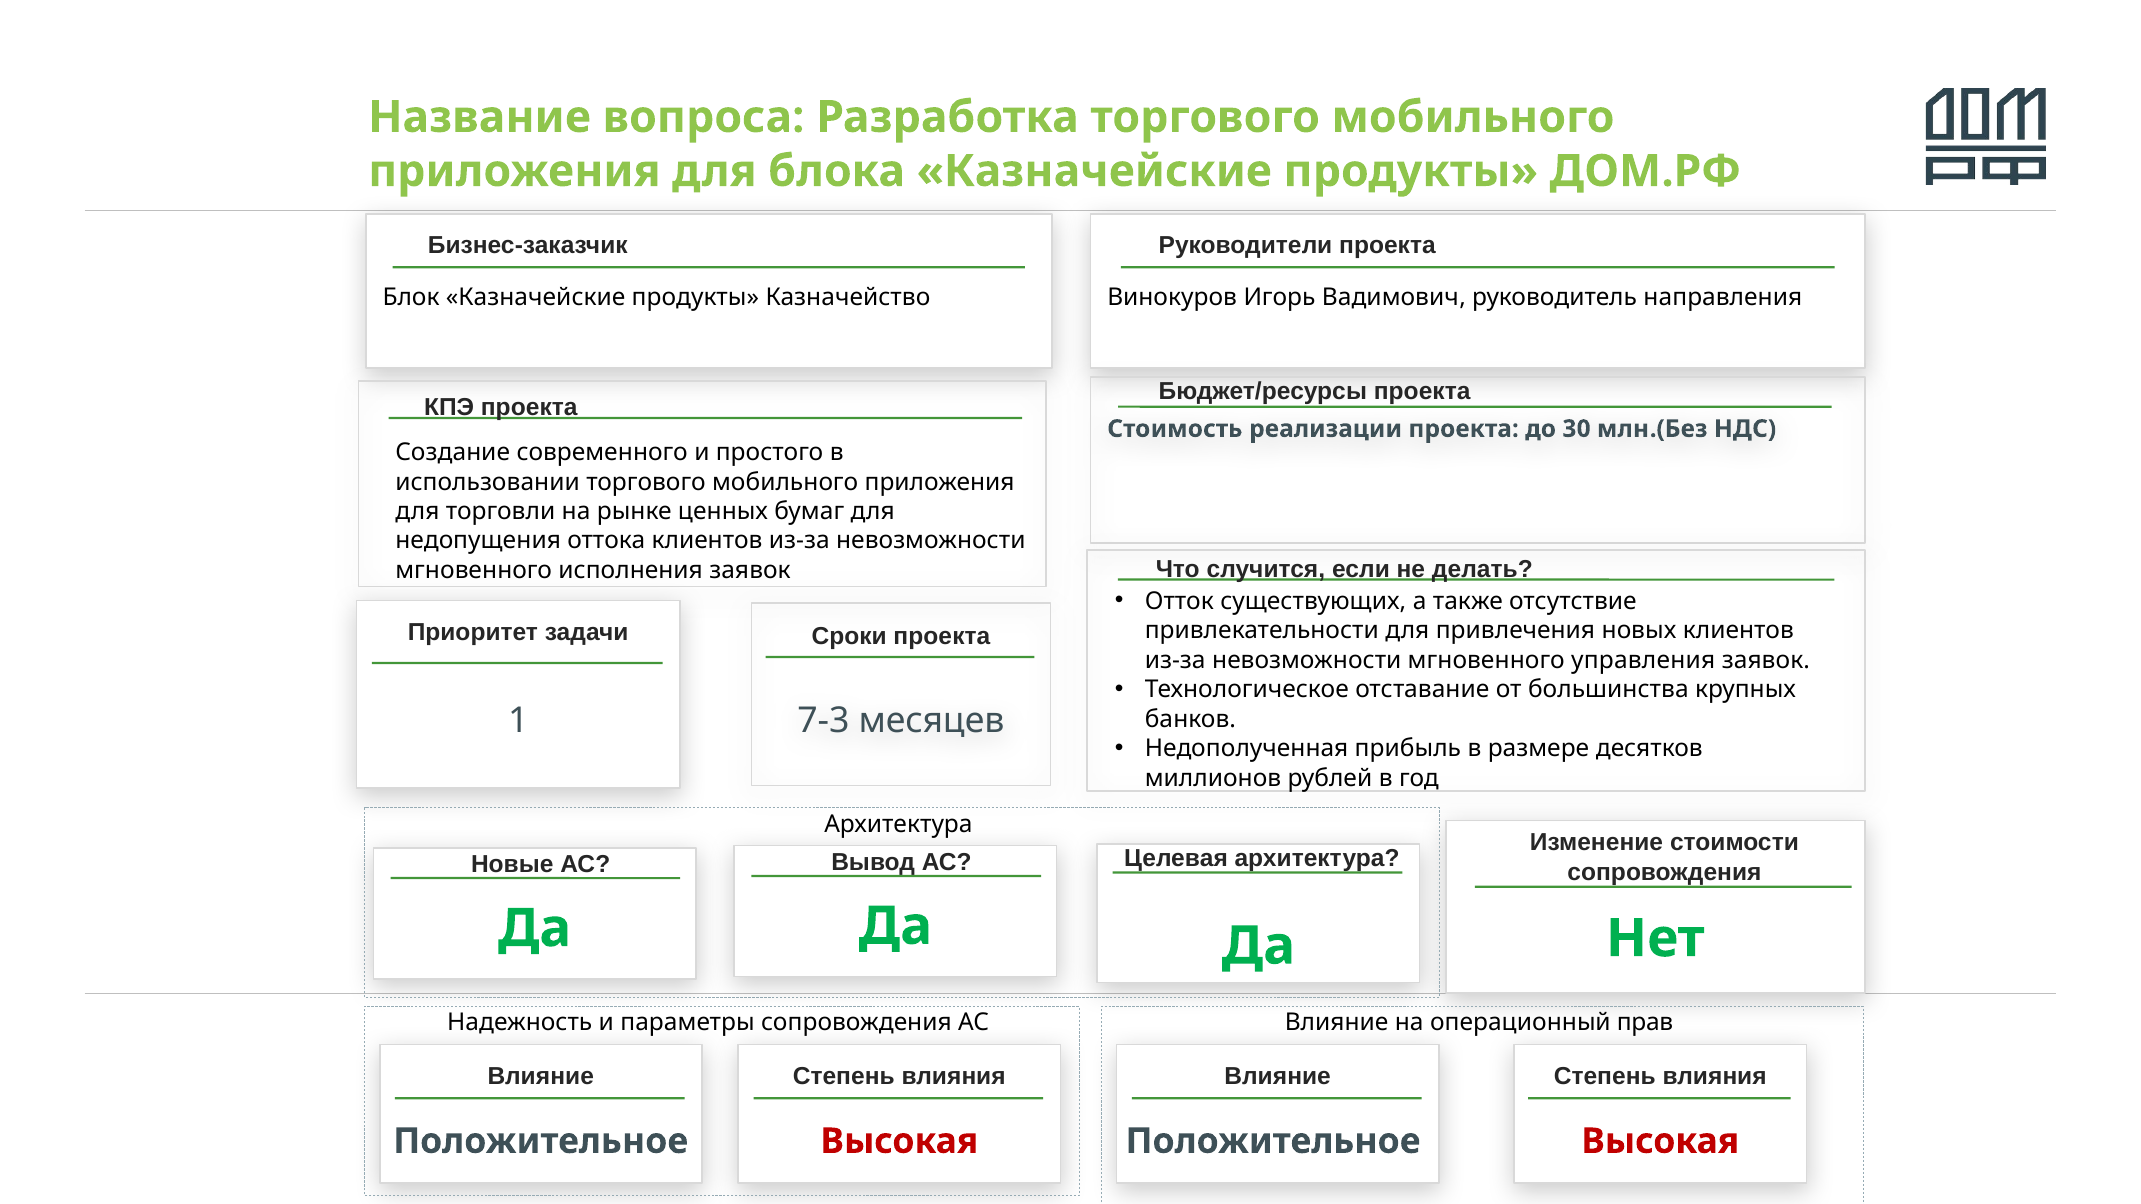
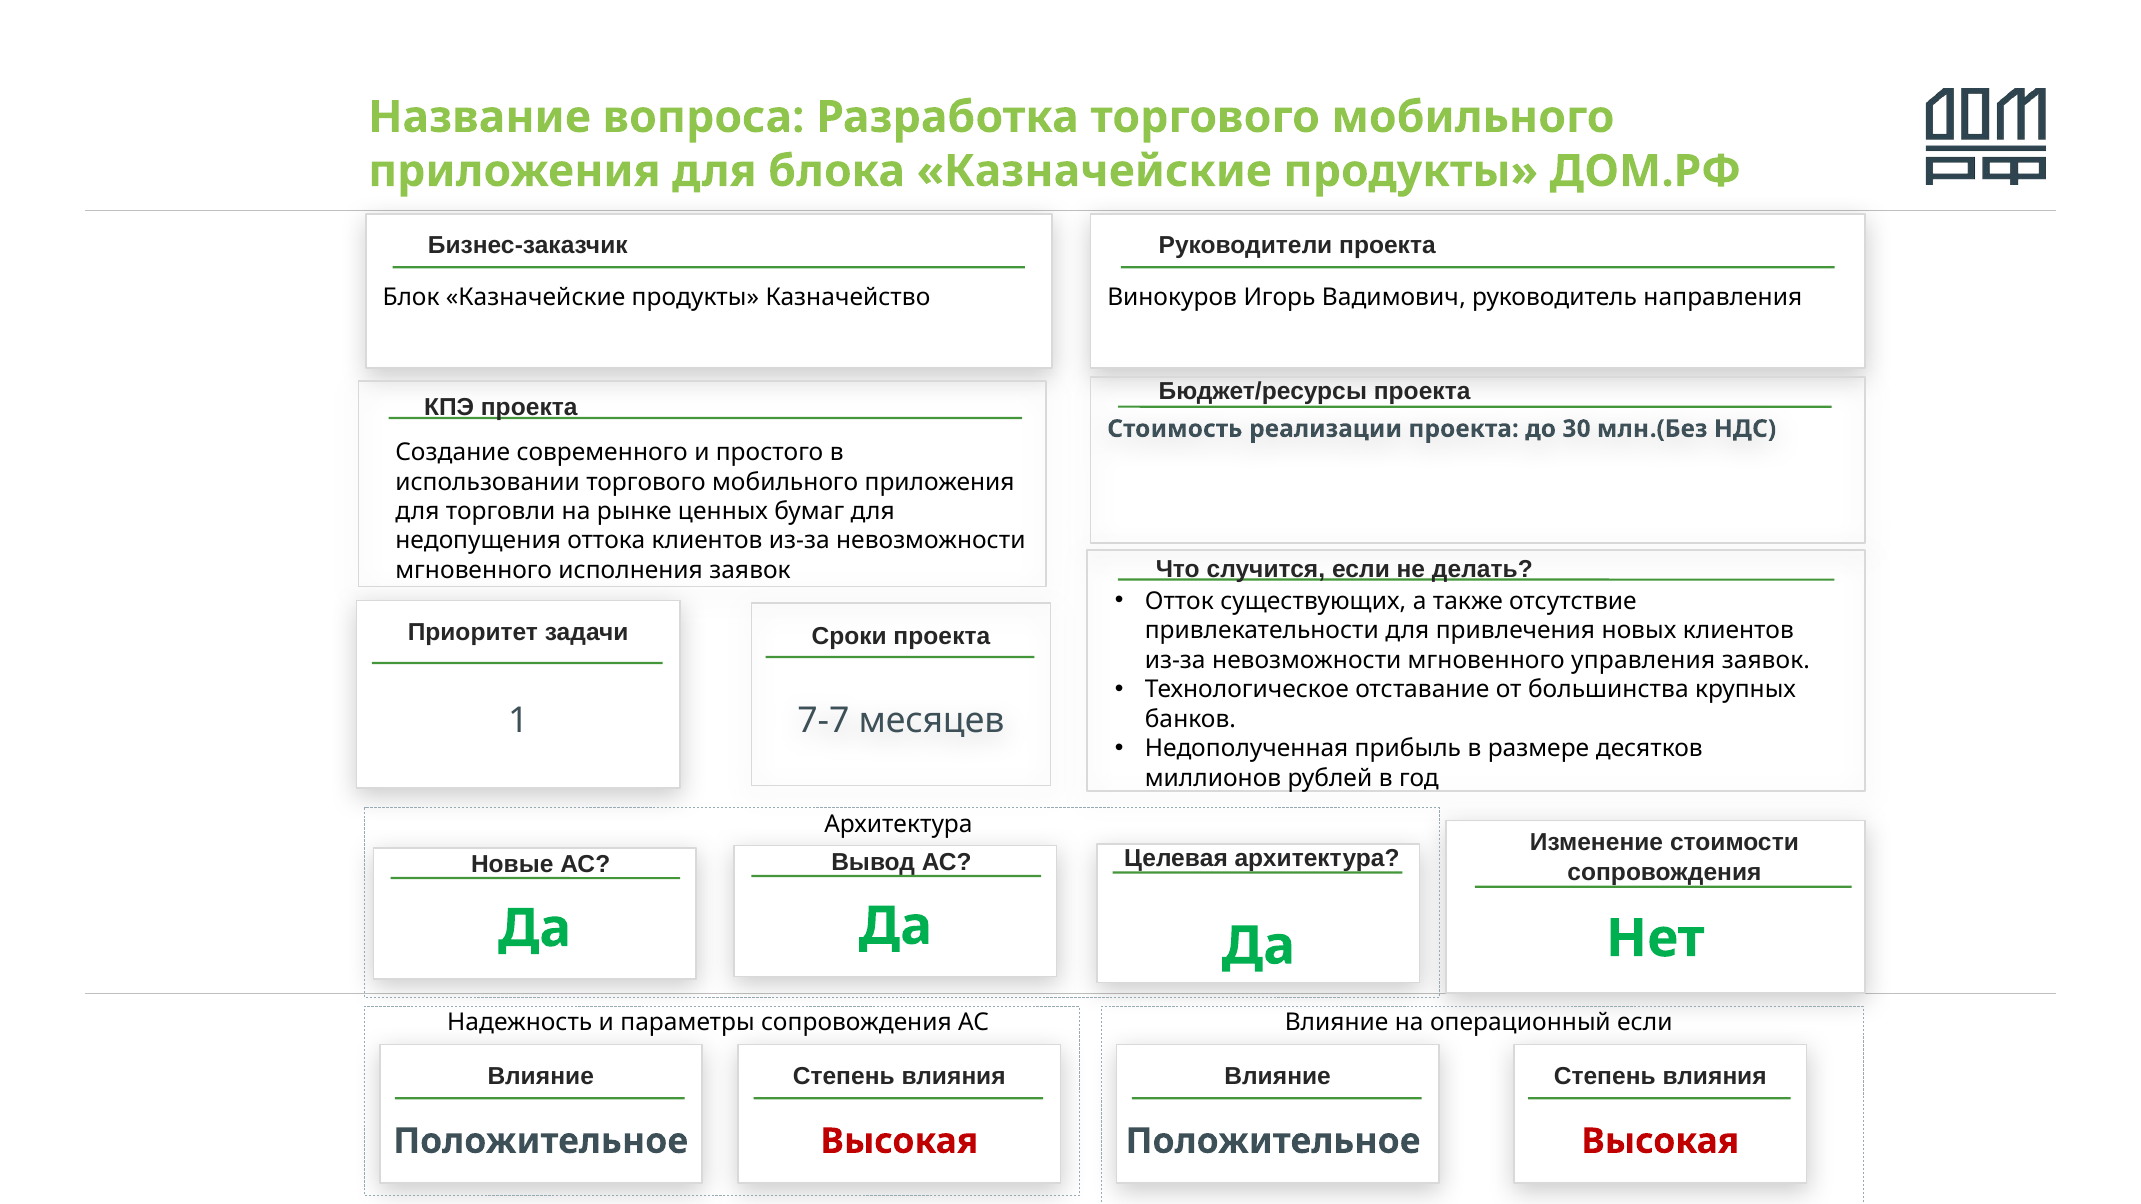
7-3: 7-3 -> 7-7
операционный прав: прав -> если
